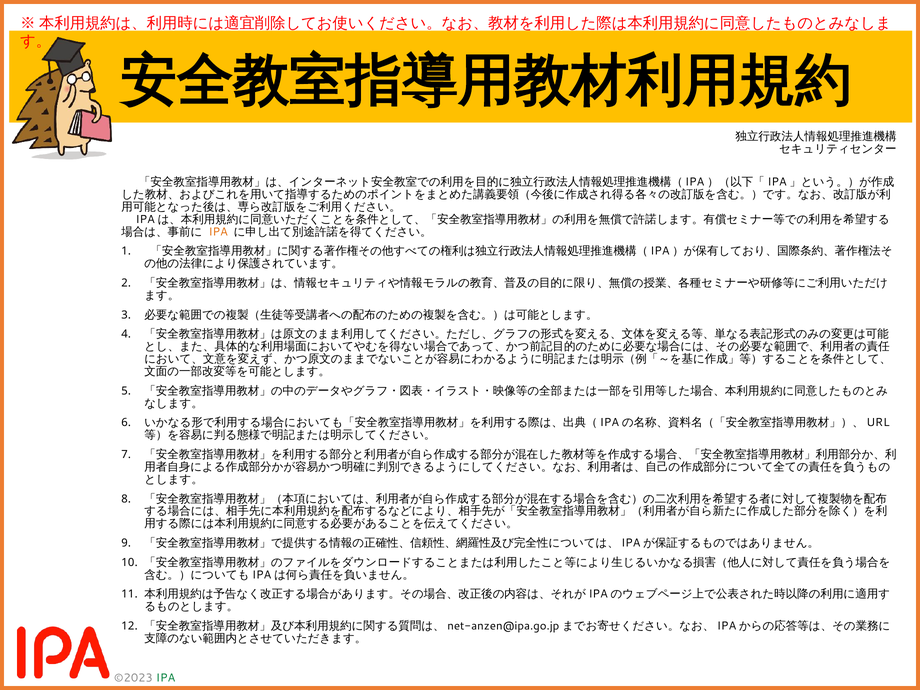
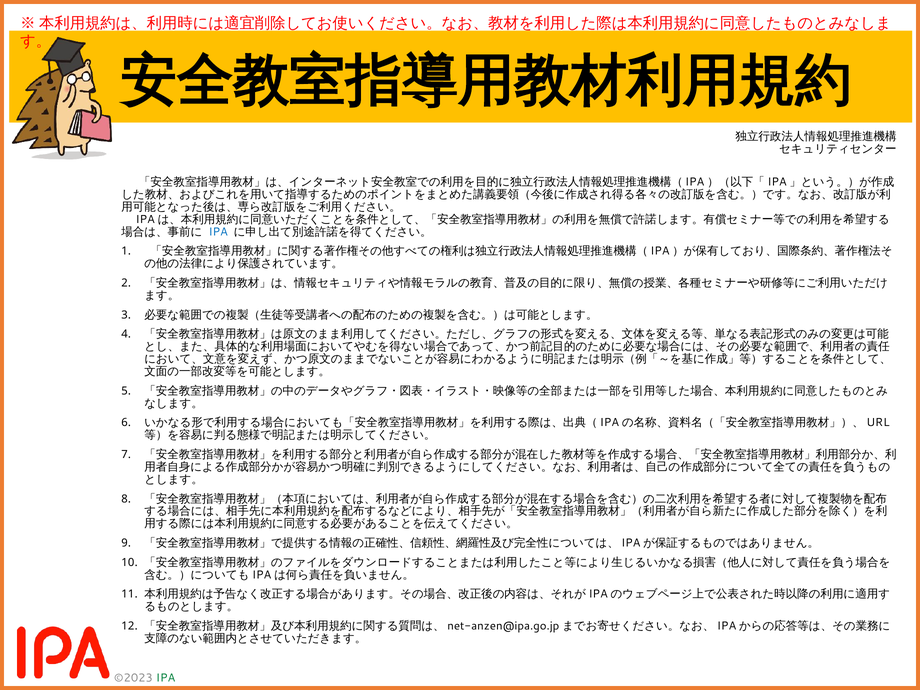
IPA at (218, 232) colour: orange -> blue
